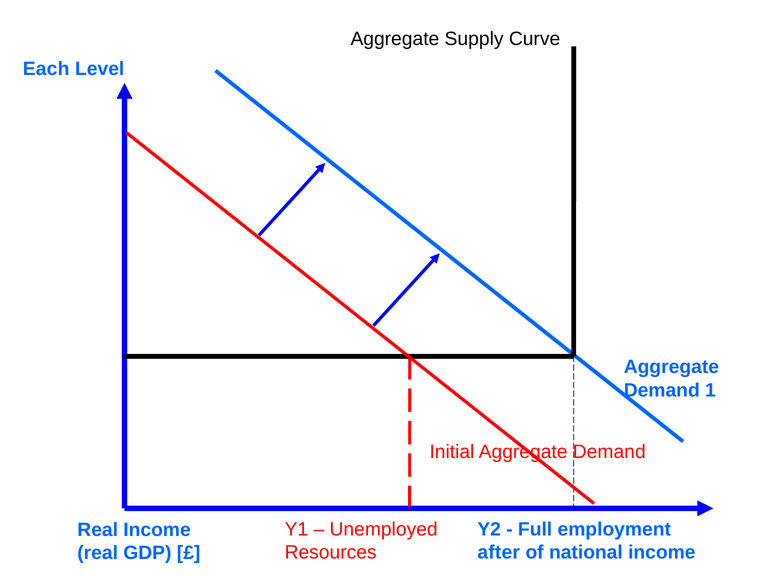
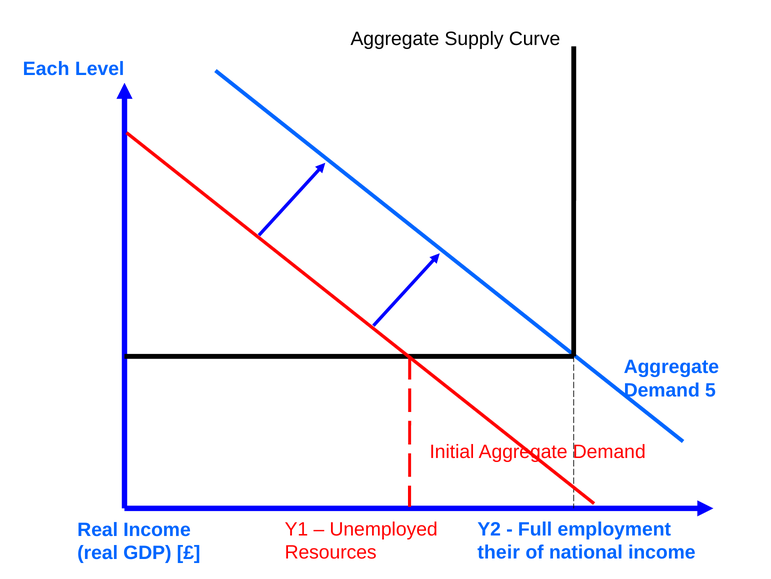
1: 1 -> 5
after: after -> their
